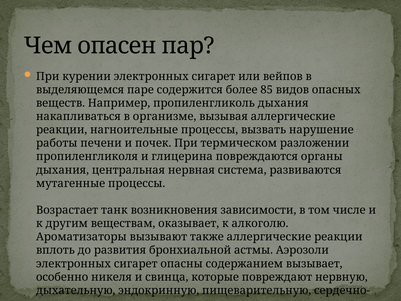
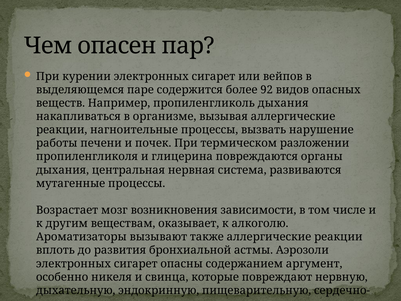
85: 85 -> 92
танк: танк -> мозг
вызывает: вызывает -> аргумент
